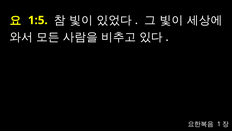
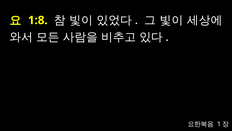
1:5: 1:5 -> 1:8
